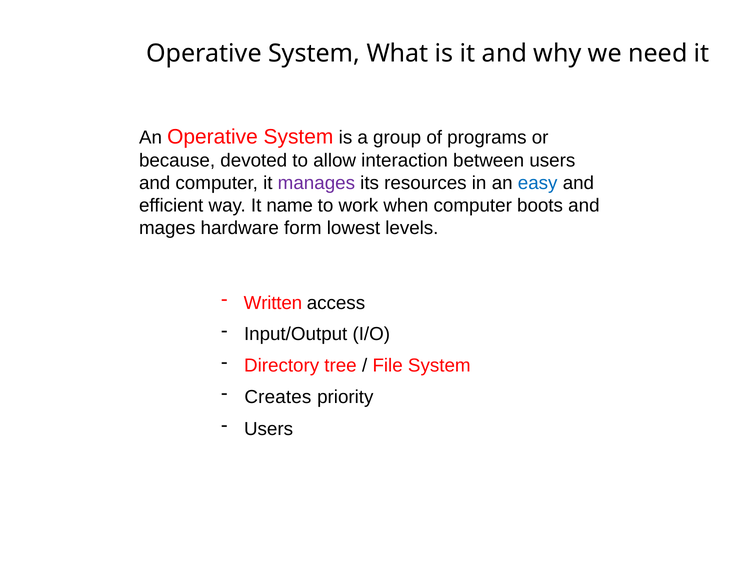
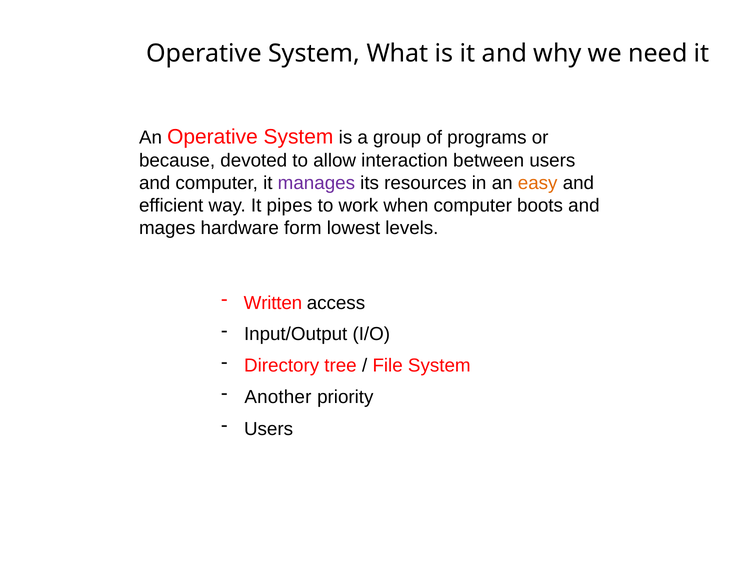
easy colour: blue -> orange
name: name -> pipes
Creates: Creates -> Another
